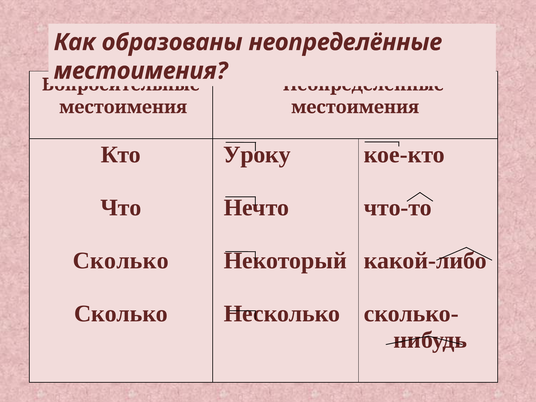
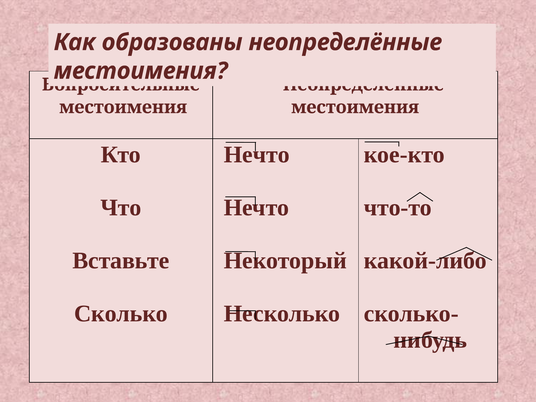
Уроку at (257, 155): Уроку -> Нечто
Сколько at (121, 261): Сколько -> Вставьте
